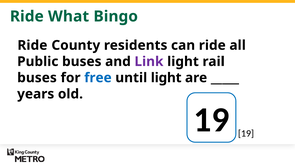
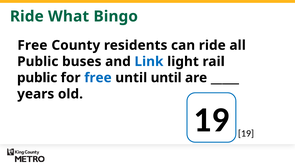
Ride at (32, 45): Ride -> Free
Link colour: purple -> blue
buses at (37, 78): buses -> public
until light: light -> until
